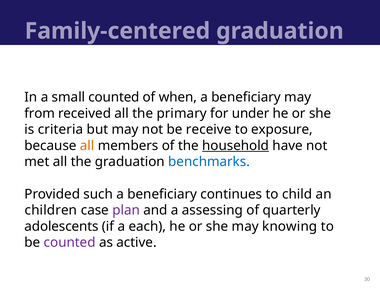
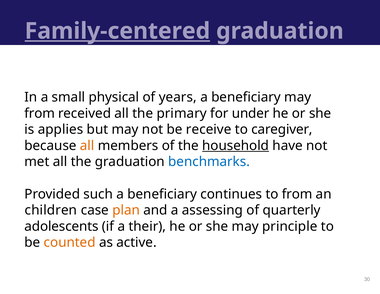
Family-centered underline: none -> present
small counted: counted -> physical
when: when -> years
criteria: criteria -> applies
exposure: exposure -> caregiver
to child: child -> from
plan colour: purple -> orange
each: each -> their
knowing: knowing -> principle
counted at (70, 242) colour: purple -> orange
